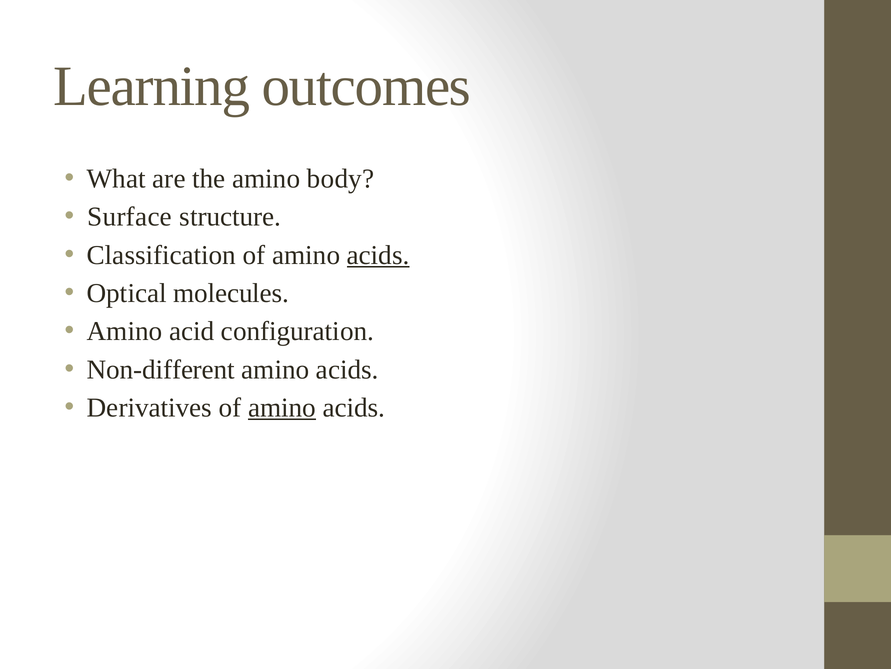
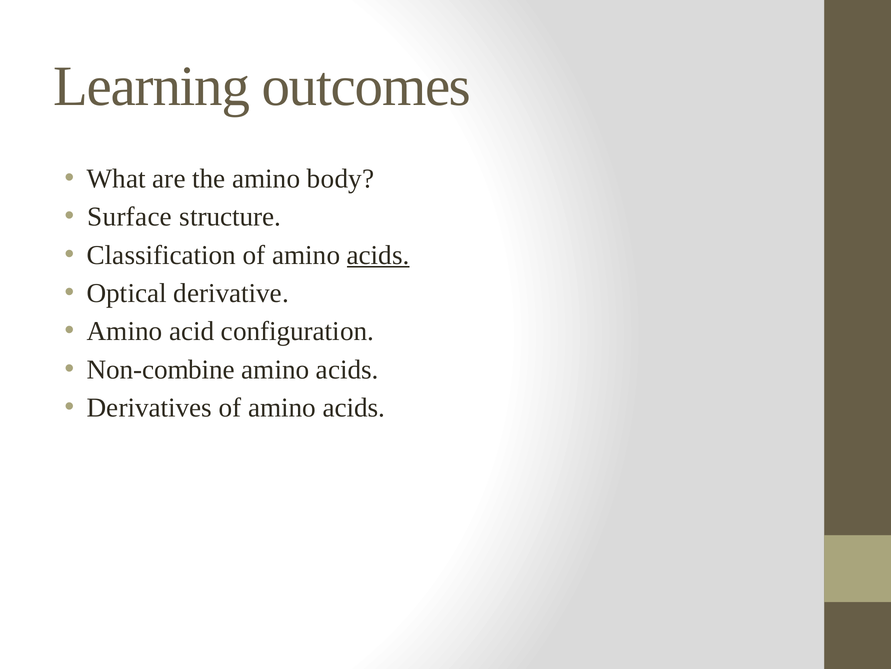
molecules: molecules -> derivative
Non-different: Non-different -> Non-combine
amino at (282, 407) underline: present -> none
